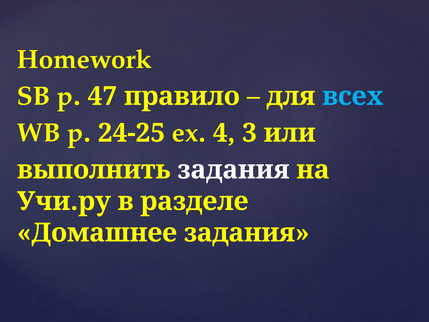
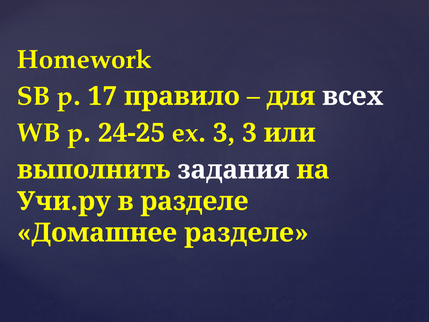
47: 47 -> 17
всех colour: light blue -> white
ex 4: 4 -> 3
Домашнее задания: задания -> разделе
